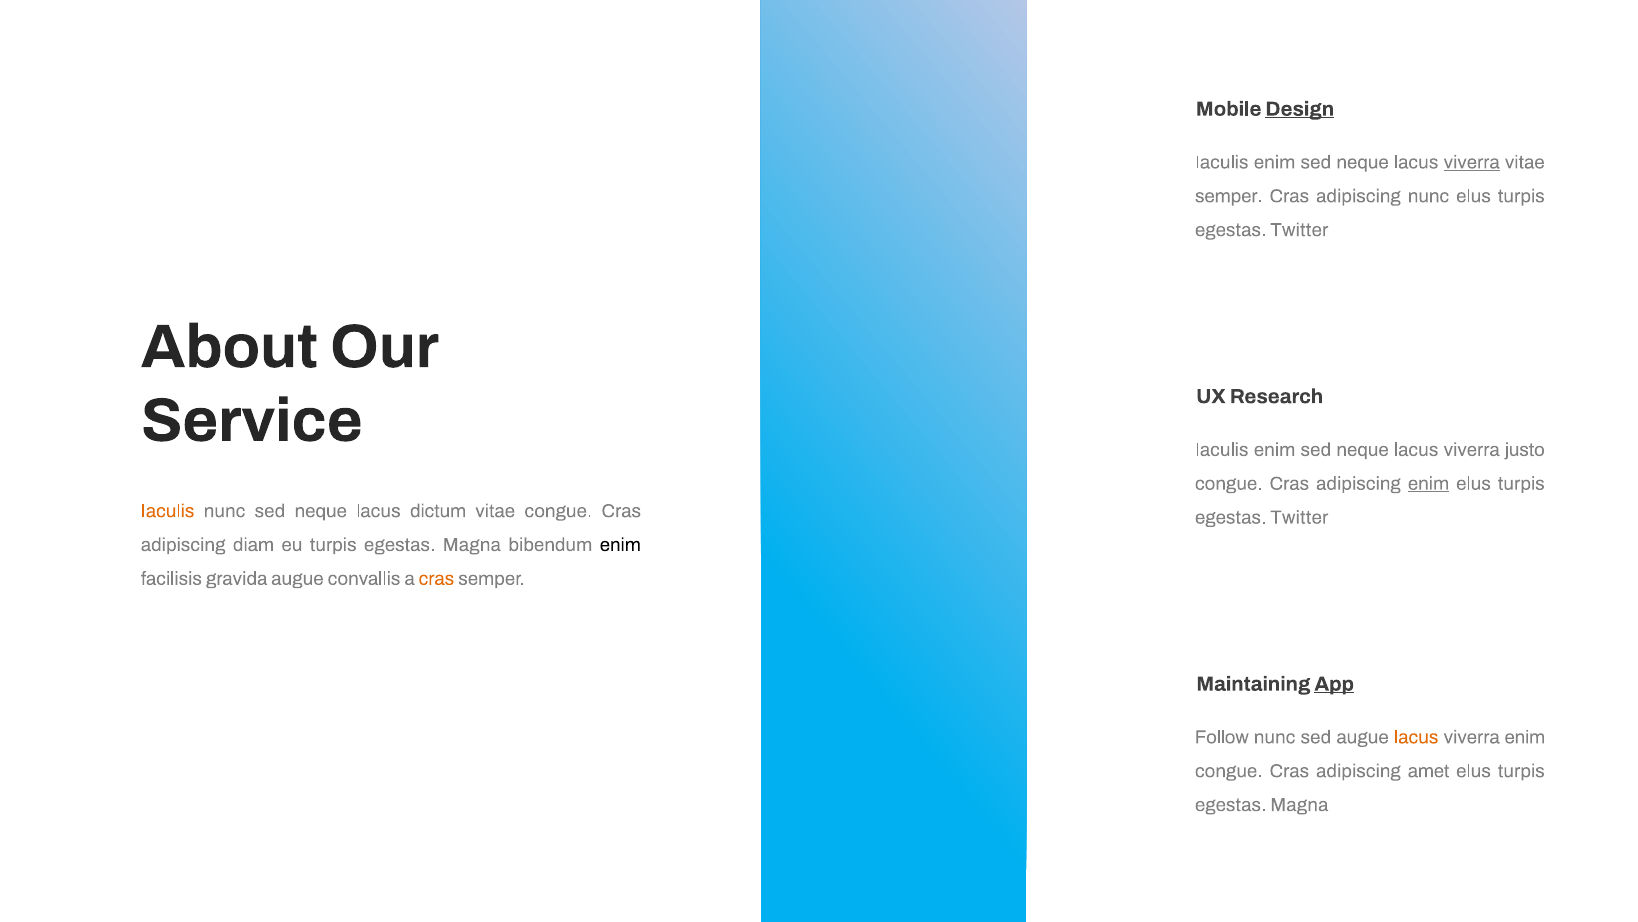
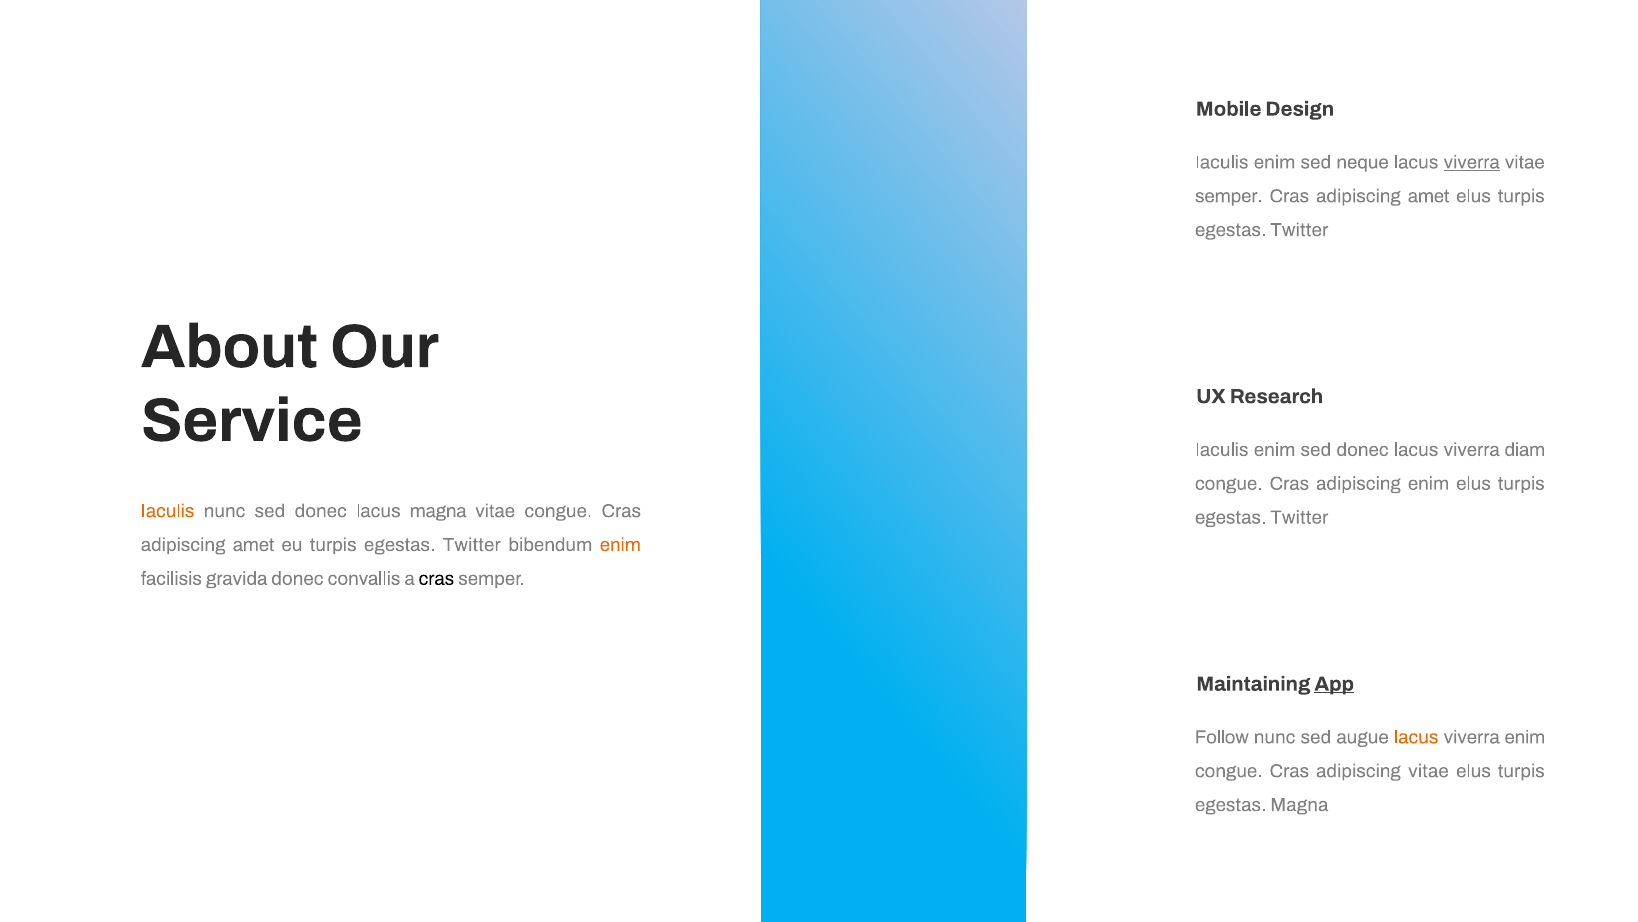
Design underline: present -> none
nunc at (1429, 196): nunc -> amet
neque at (1363, 449): neque -> donec
justo: justo -> diam
enim at (1429, 483) underline: present -> none
nunc sed neque: neque -> donec
lacus dictum: dictum -> magna
diam at (253, 544): diam -> amet
eu turpis egestas Magna: Magna -> Twitter
enim at (620, 544) colour: black -> orange
gravida augue: augue -> donec
cras at (436, 578) colour: orange -> black
adipiscing amet: amet -> vitae
